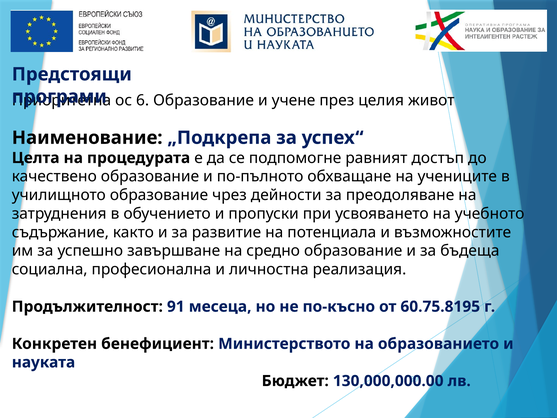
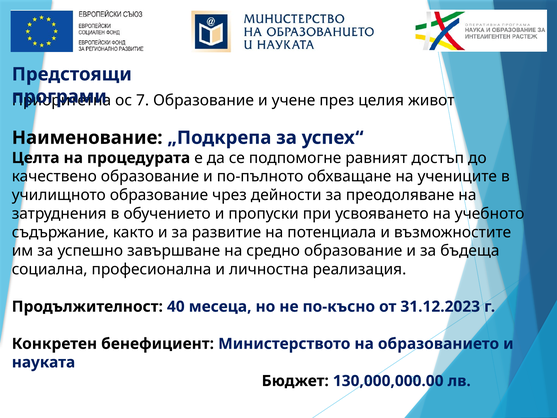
6: 6 -> 7
91: 91 -> 40
60.75.8195: 60.75.8195 -> 31.12.2023
